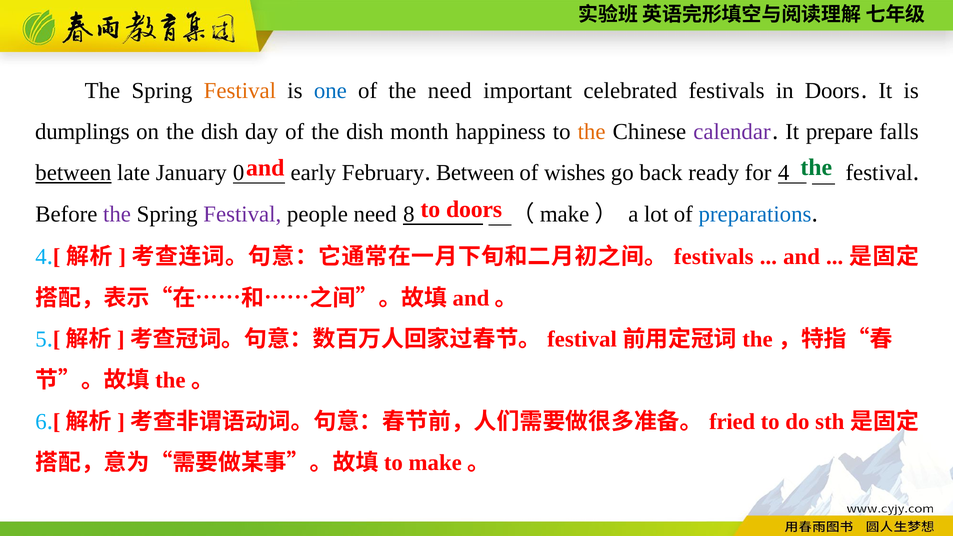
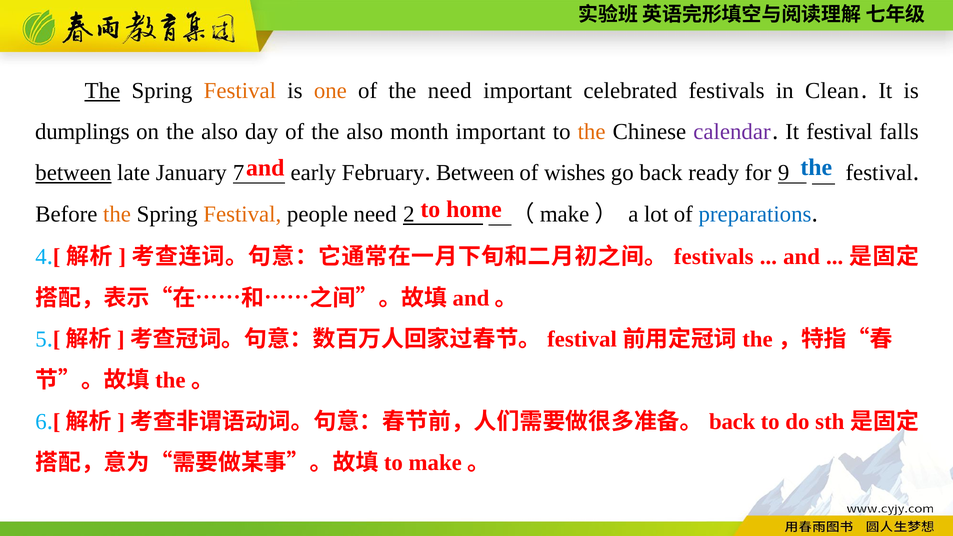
The at (102, 91) underline: none -> present
one colour: blue -> orange
in Doors: Doors -> Clean
on the dish: dish -> also
of the dish: dish -> also
month happiness: happiness -> important
It prepare: prepare -> festival
the at (816, 168) colour: green -> blue
0: 0 -> 7
for 4: 4 -> 9
to doors: doors -> home
the at (117, 214) colour: purple -> orange
Festival at (242, 214) colour: purple -> orange
8: 8 -> 2
fried at (732, 422): fried -> back
